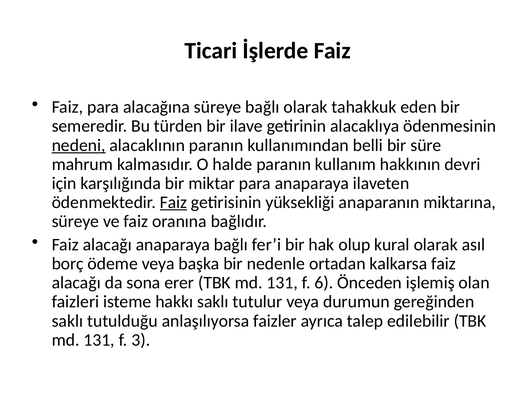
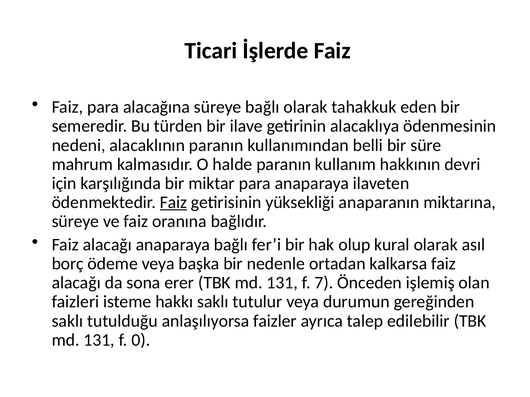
nedeni underline: present -> none
6: 6 -> 7
3: 3 -> 0
